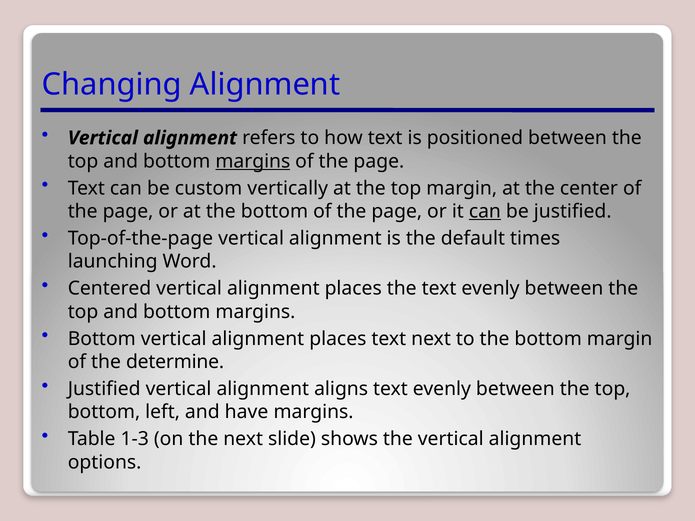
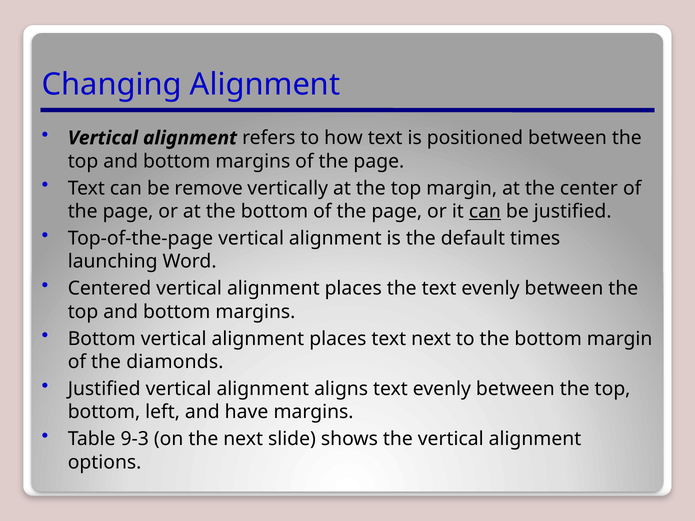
margins at (253, 161) underline: present -> none
custom: custom -> remove
determine: determine -> diamonds
1-3: 1-3 -> 9-3
